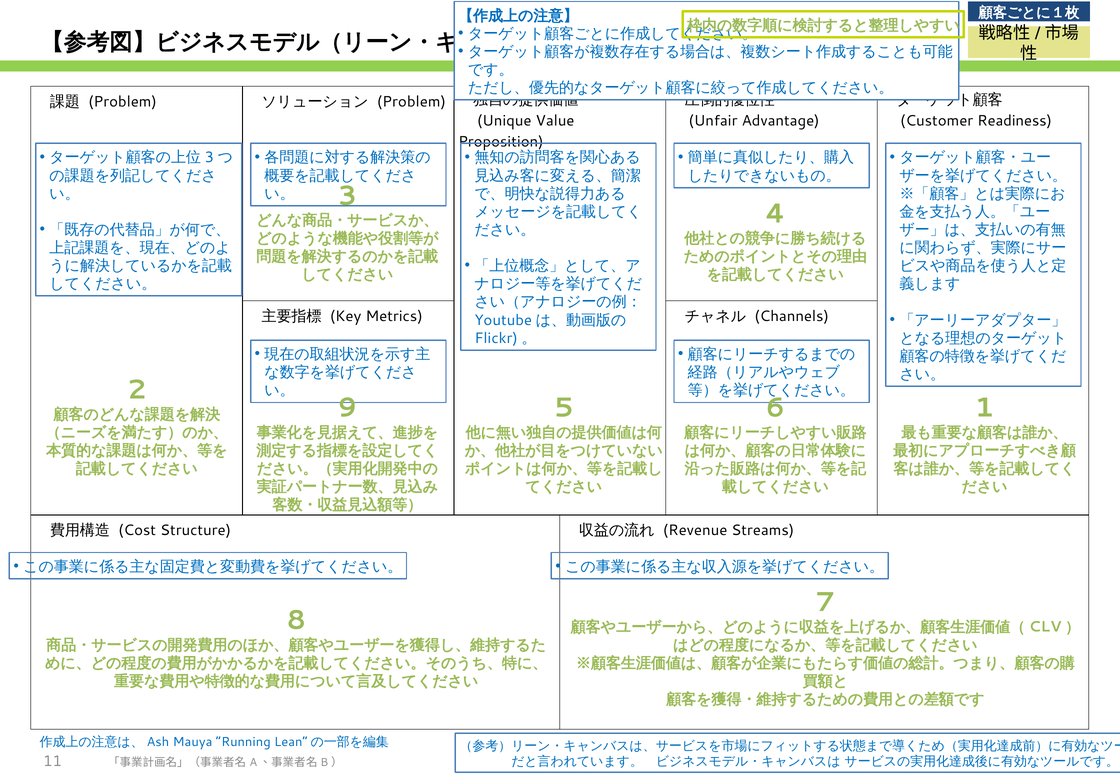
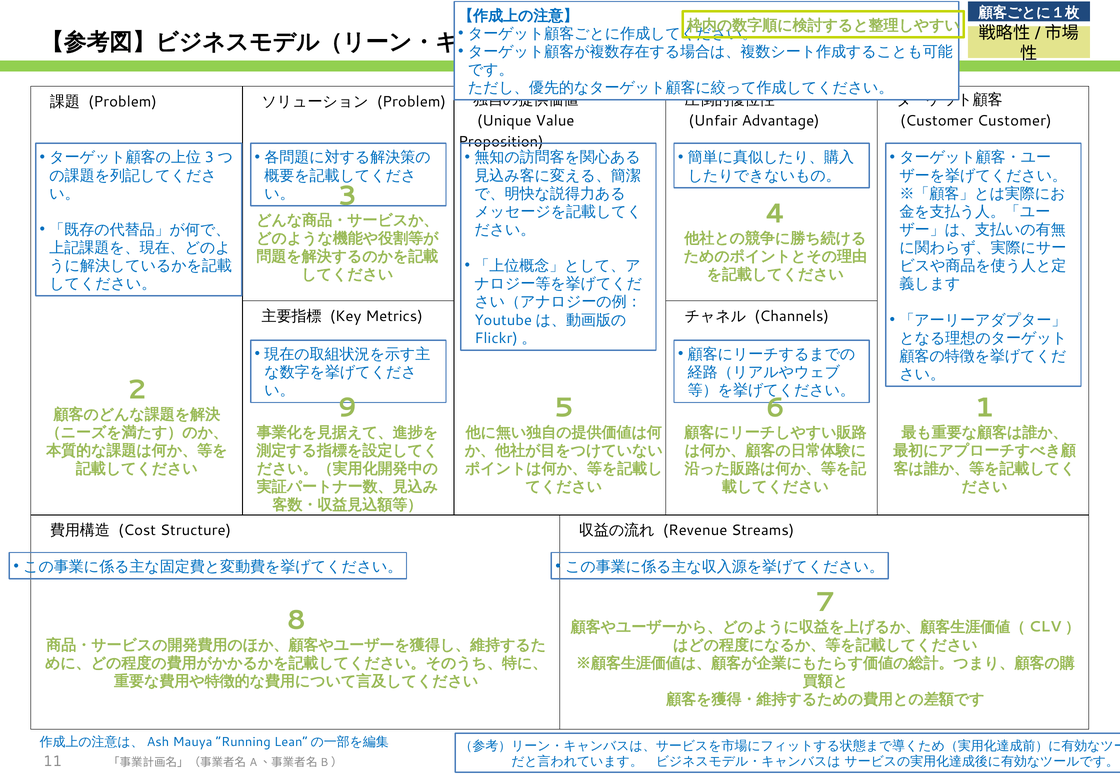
Customer Readiness: Readiness -> Customer
